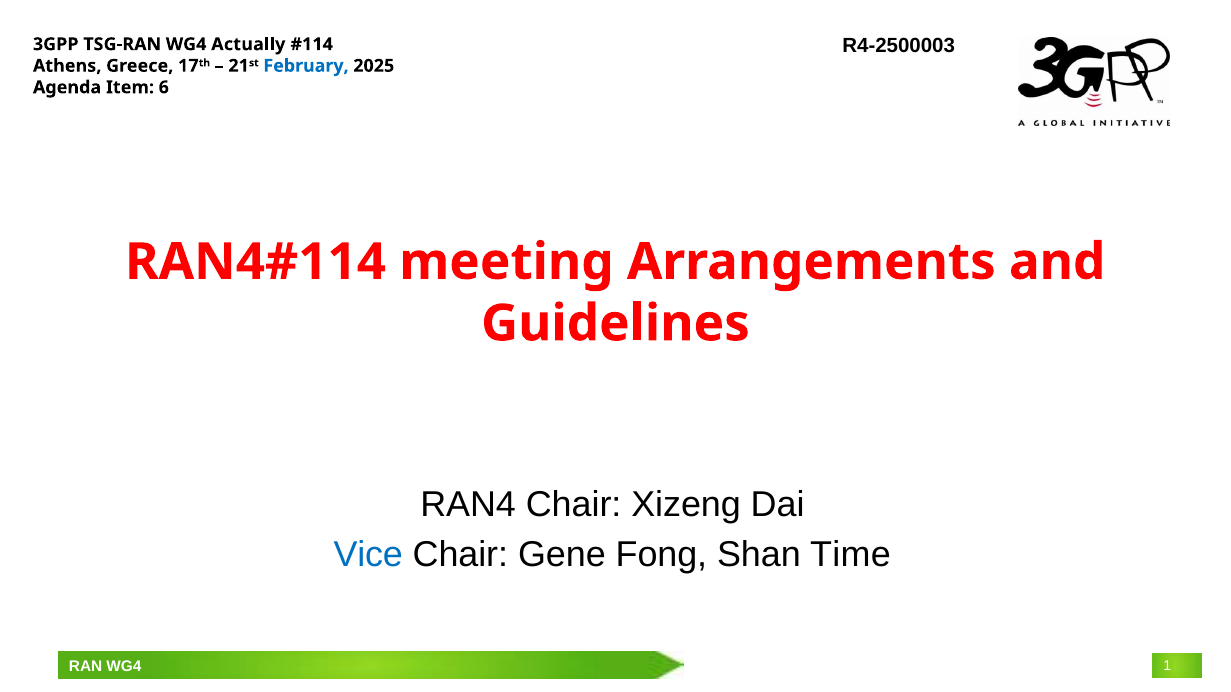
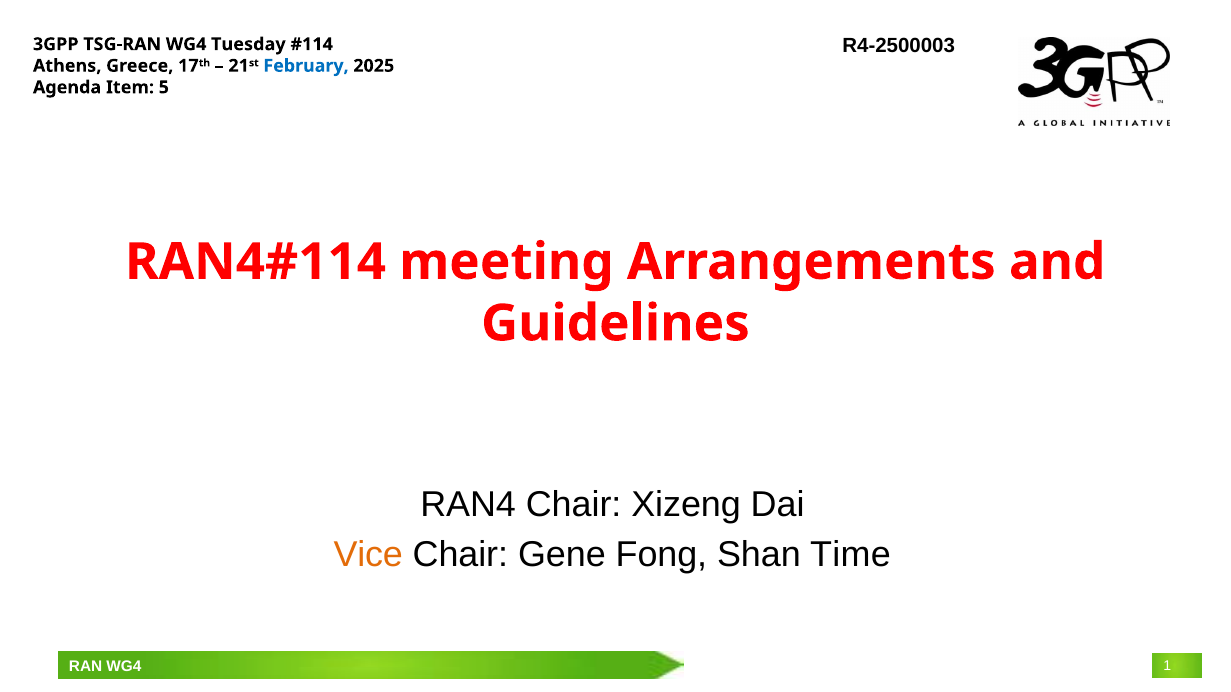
Actually: Actually -> Tuesday
6: 6 -> 5
Vice colour: blue -> orange
